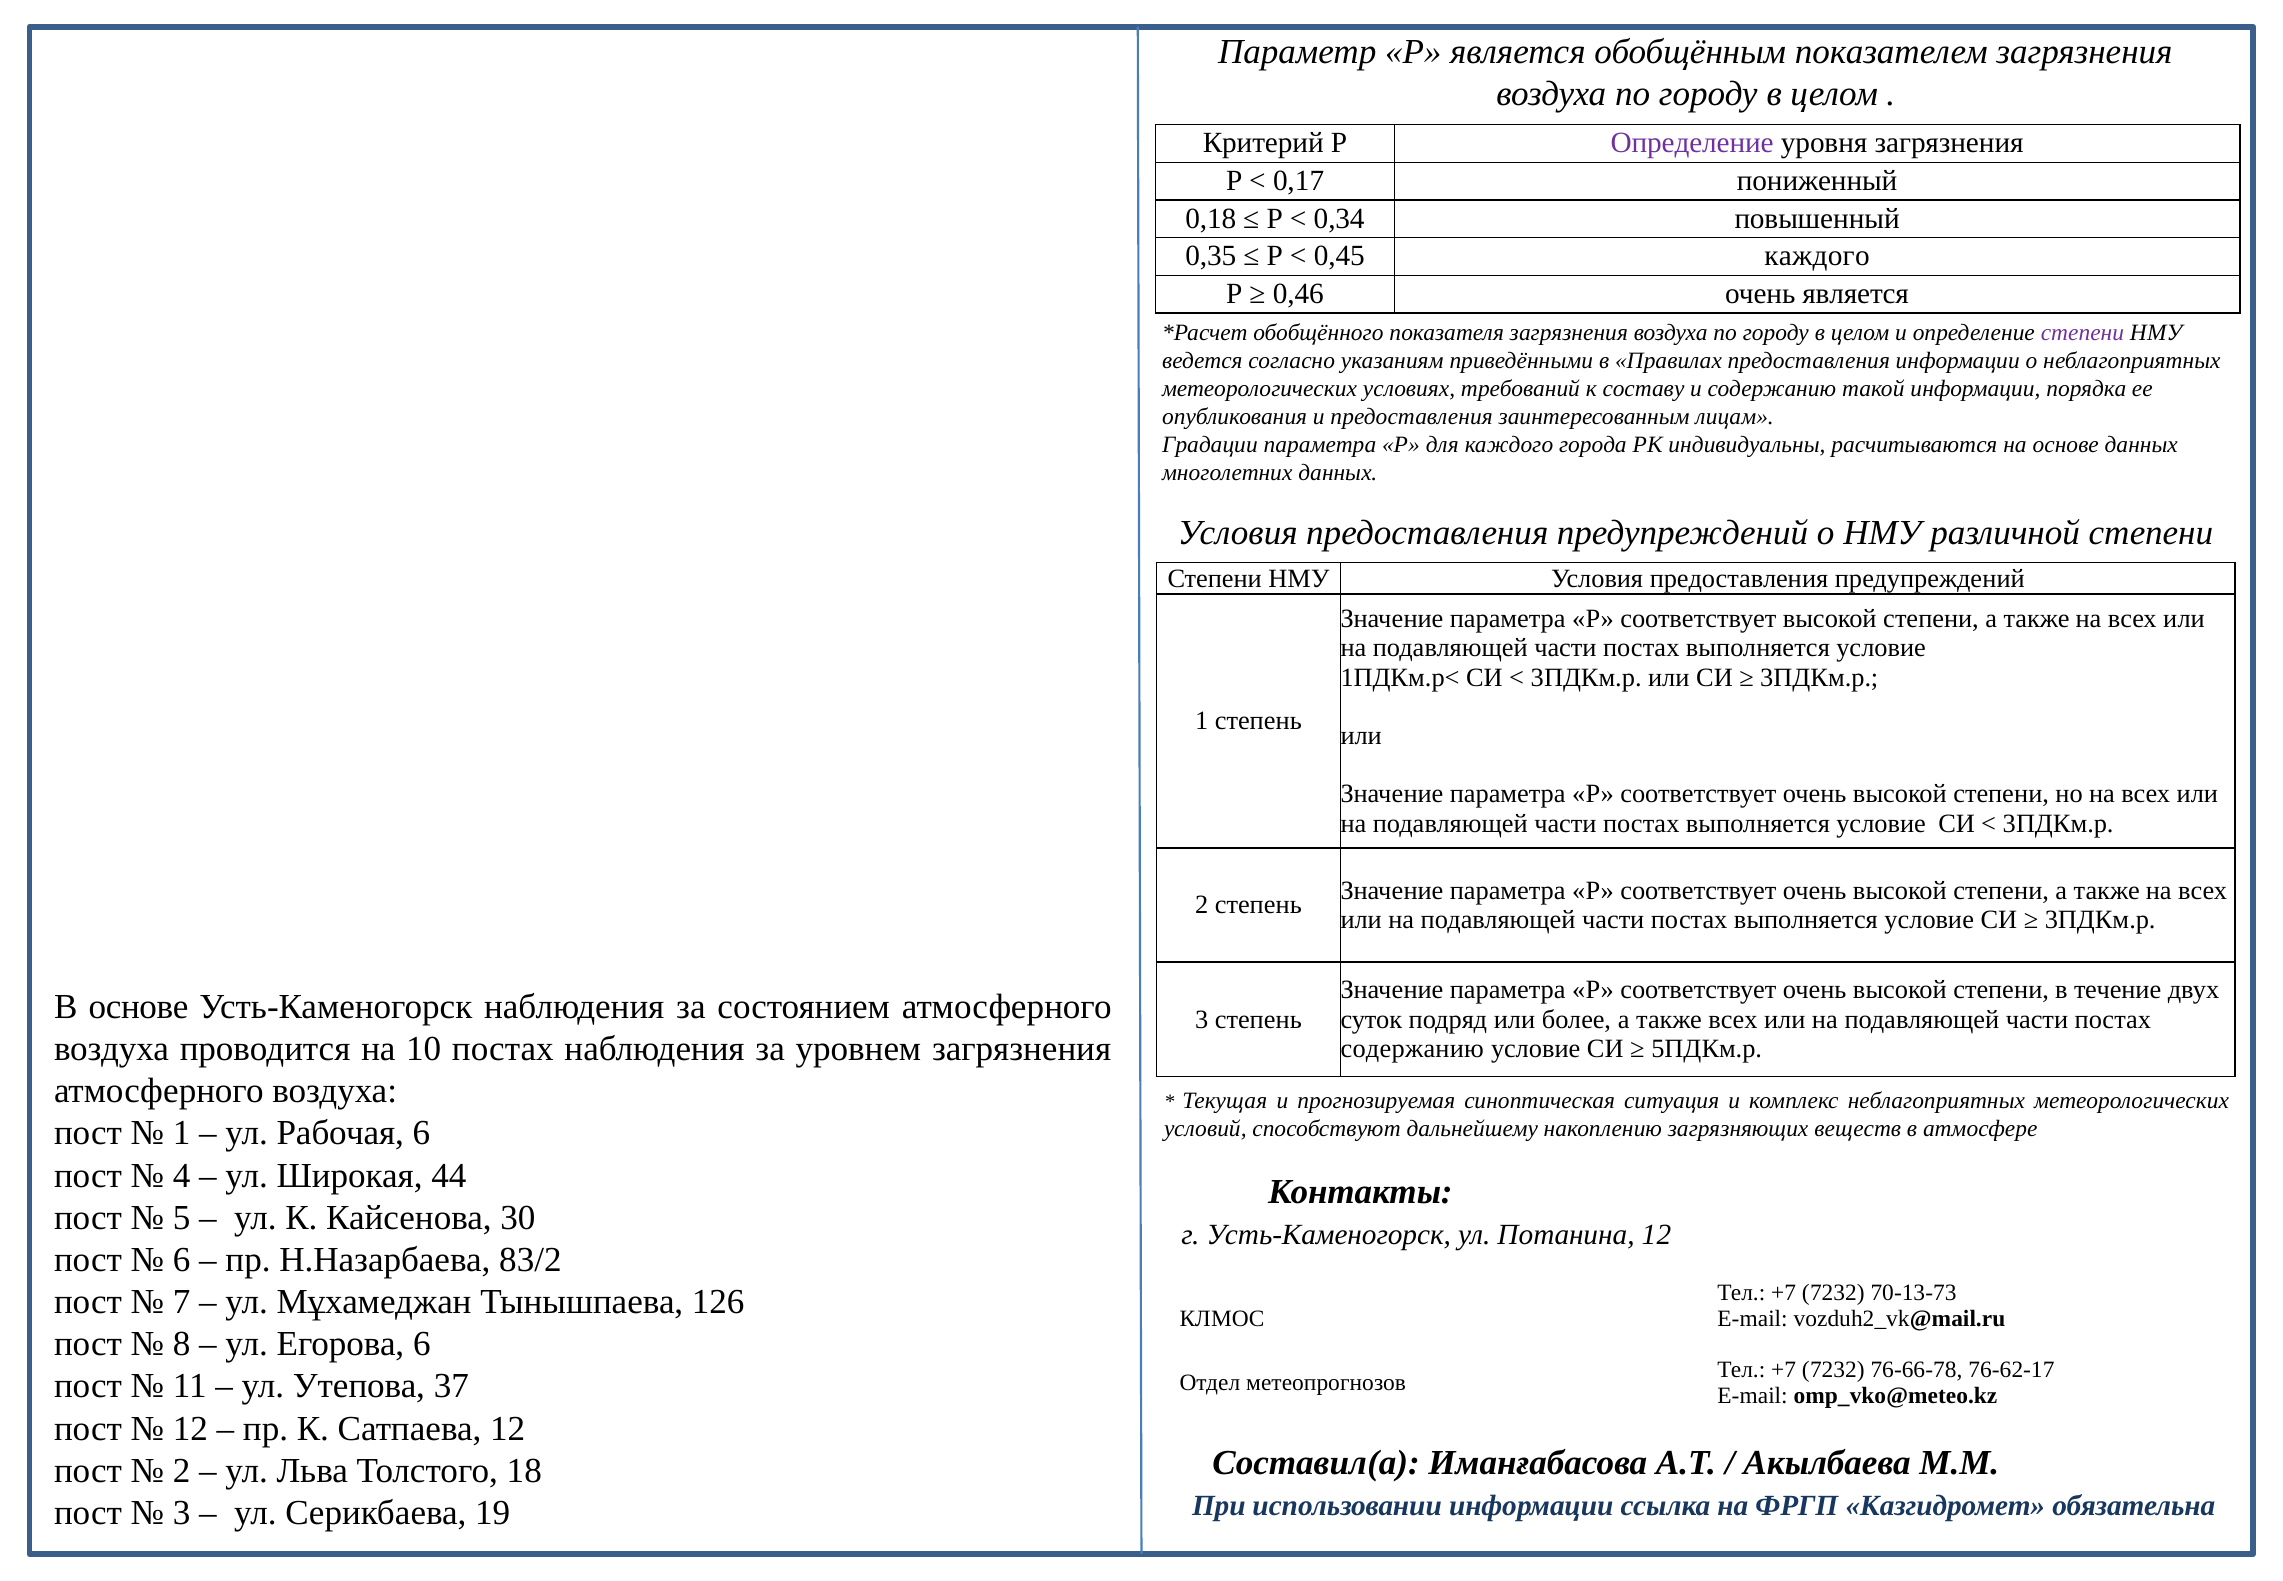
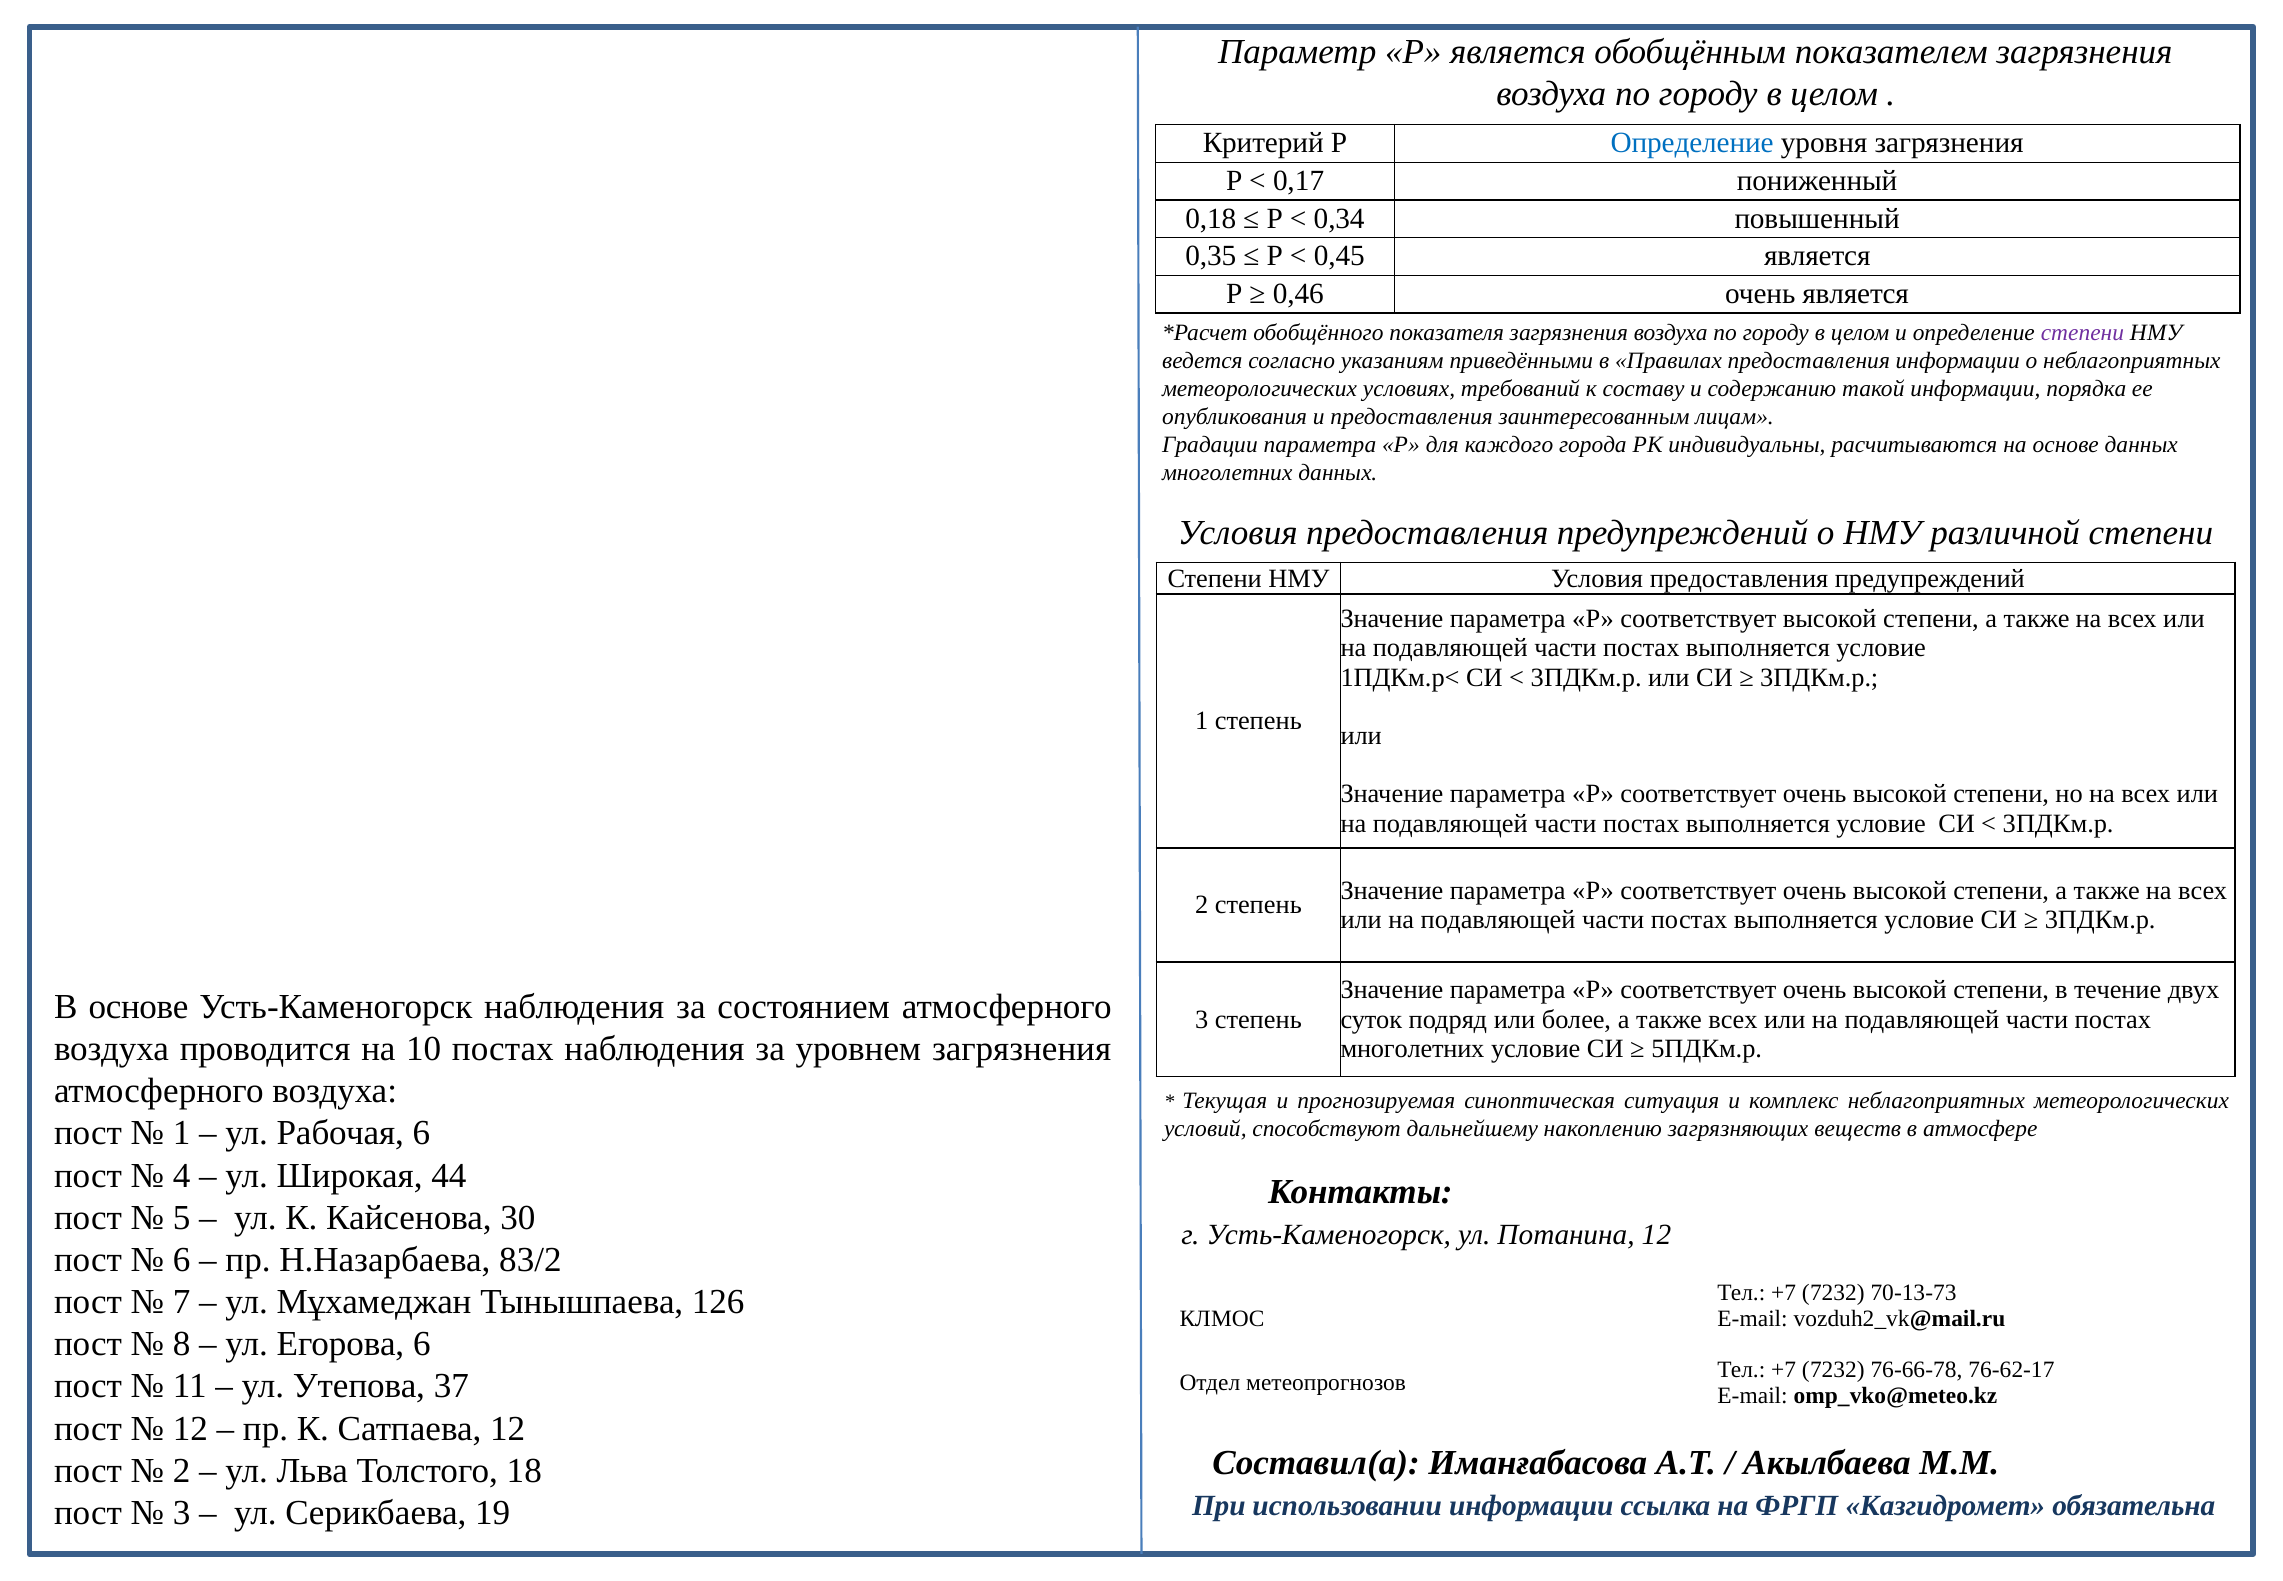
Определение at (1692, 143) colour: purple -> blue
0,45 каждого: каждого -> является
содержанию at (1412, 1048): содержанию -> многолетних
